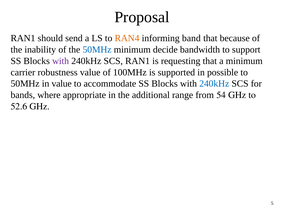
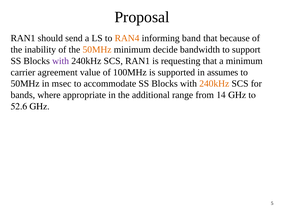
50MHz at (97, 50) colour: blue -> orange
robustness: robustness -> agreement
possible: possible -> assumes
in value: value -> msec
240kHz at (214, 84) colour: blue -> orange
54: 54 -> 14
